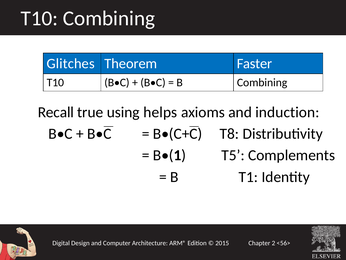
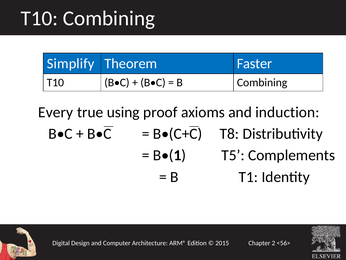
Glitches: Glitches -> Simplify
Recall: Recall -> Every
helps: helps -> proof
